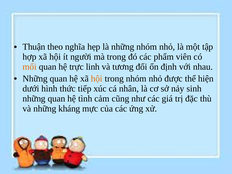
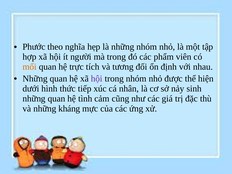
Thuận: Thuận -> Phước
linh: linh -> tích
hội at (97, 79) colour: orange -> purple
